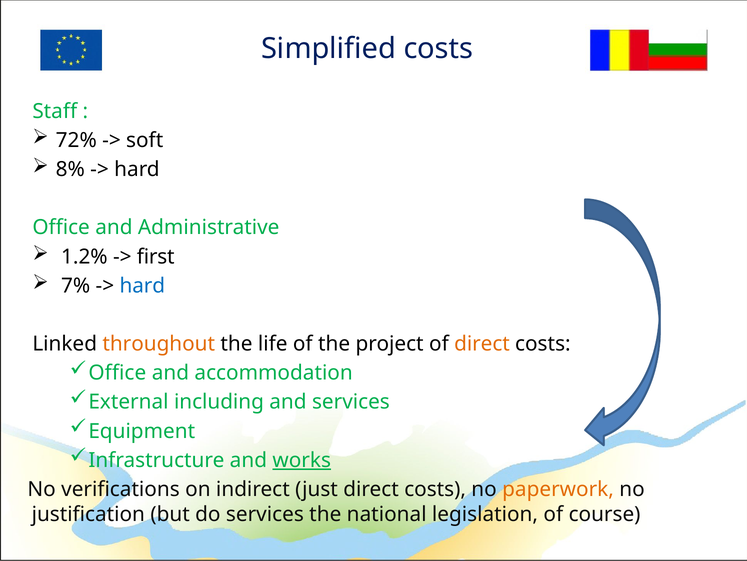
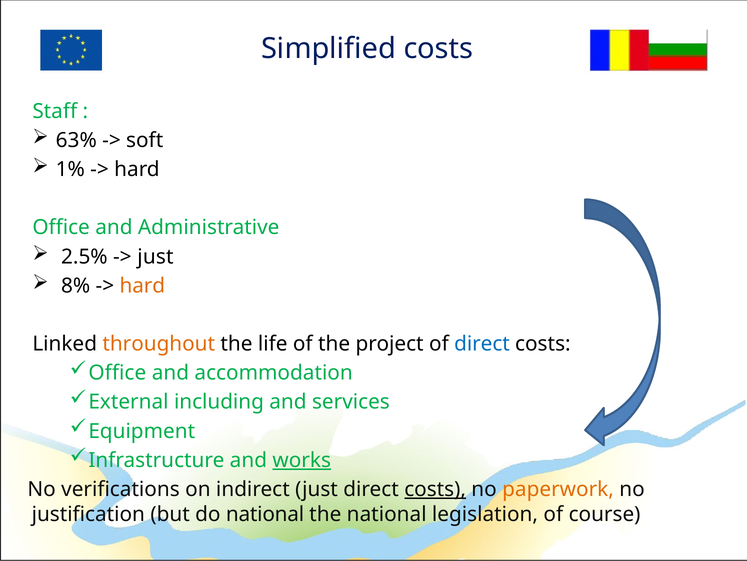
72%: 72% -> 63%
8%: 8% -> 1%
1.2%: 1.2% -> 2.5%
first at (156, 256): first -> just
7%: 7% -> 8%
hard at (142, 285) colour: blue -> orange
direct at (482, 343) colour: orange -> blue
costs at (435, 489) underline: none -> present
do services: services -> national
